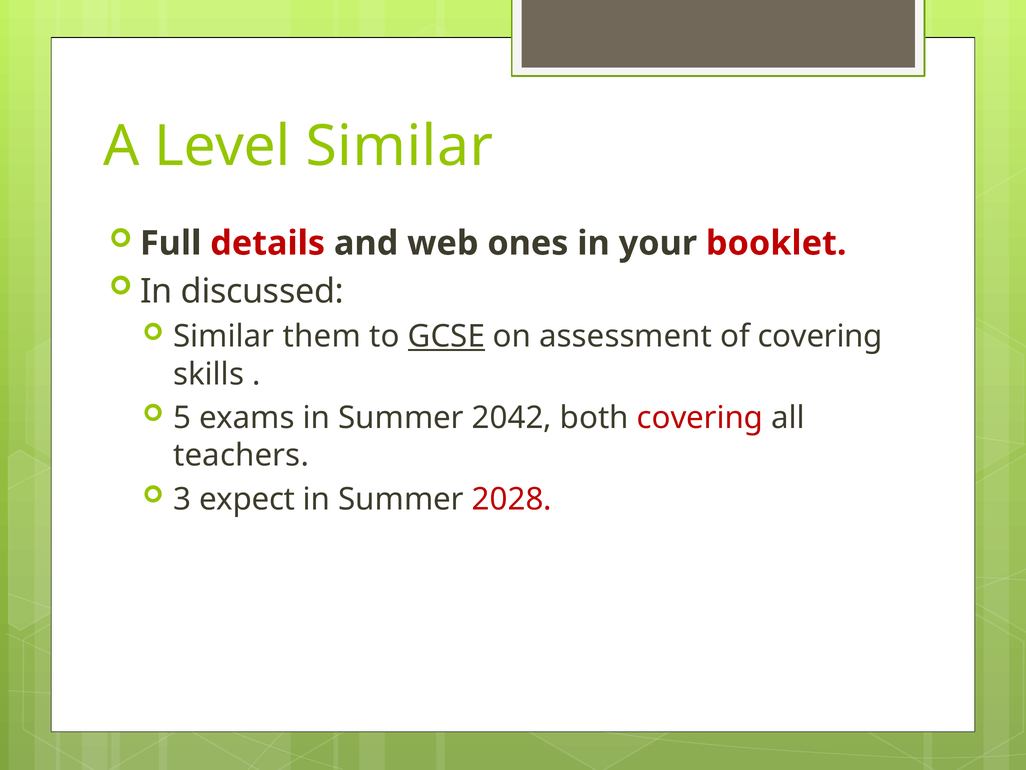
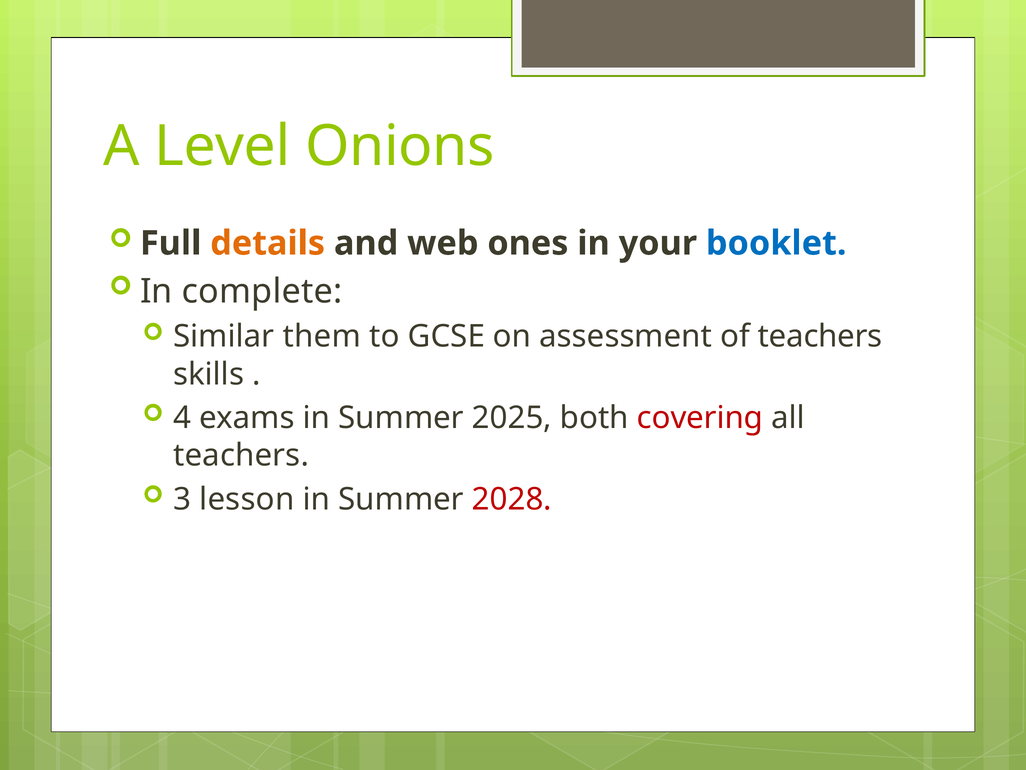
Level Similar: Similar -> Onions
details colour: red -> orange
booklet colour: red -> blue
discussed: discussed -> complete
GCSE underline: present -> none
of covering: covering -> teachers
5: 5 -> 4
2042: 2042 -> 2025
expect: expect -> lesson
